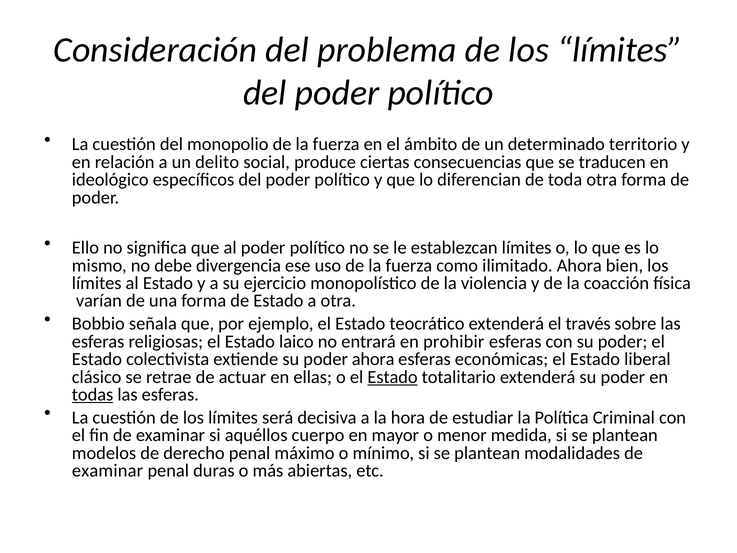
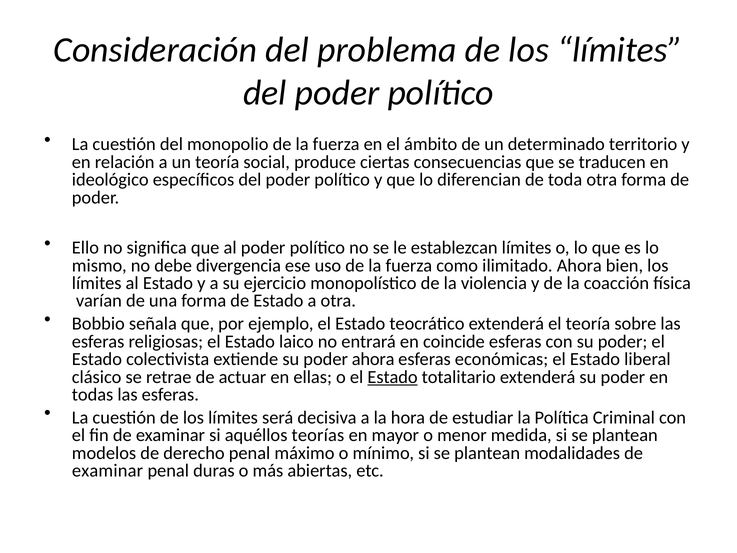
un delito: delito -> teoría
el través: través -> teoría
prohibir: prohibir -> coincide
todas underline: present -> none
cuerpo: cuerpo -> teorías
